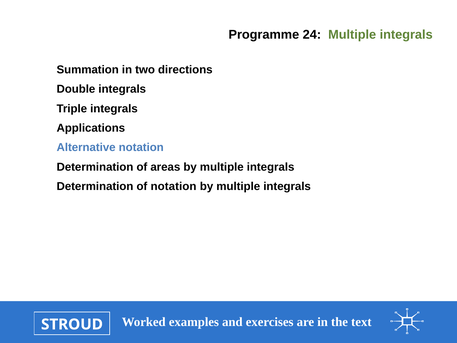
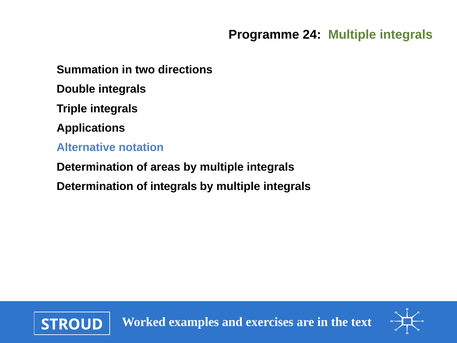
of notation: notation -> integrals
